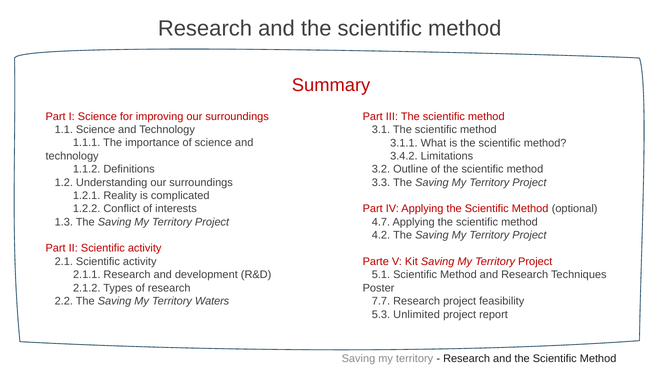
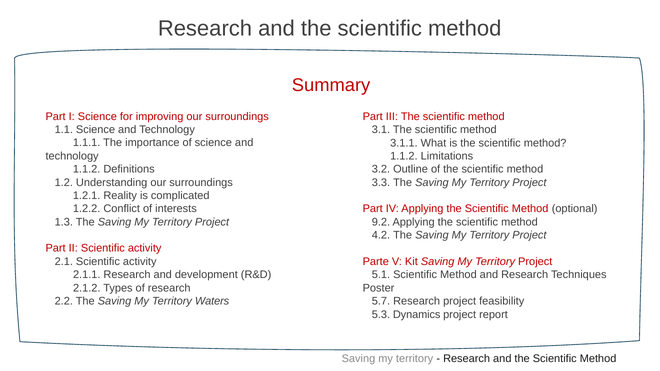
3.4.2 at (404, 156): 3.4.2 -> 1.1.2
4.7: 4.7 -> 9.2
7.7: 7.7 -> 5.7
Unlimited: Unlimited -> Dynamics
